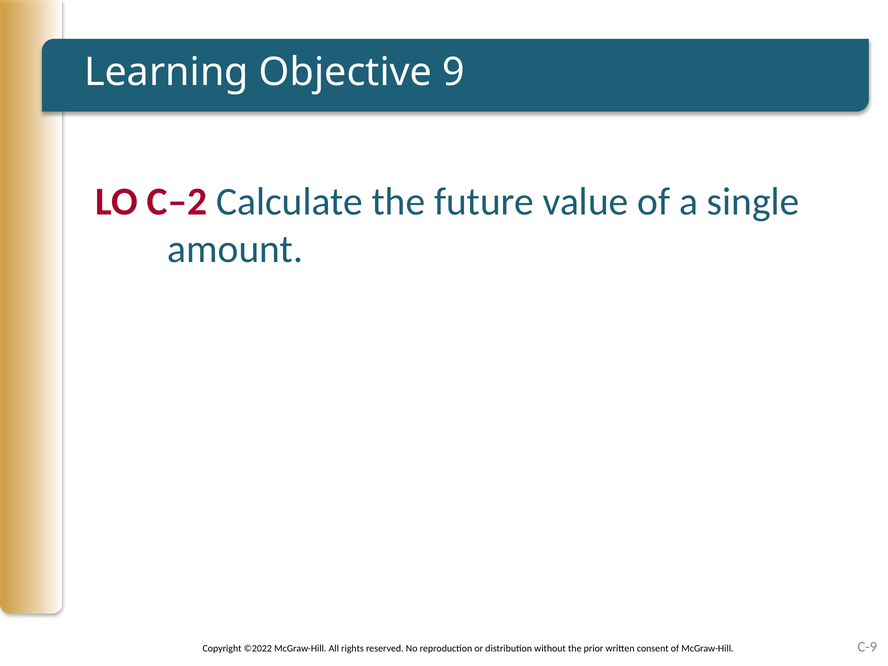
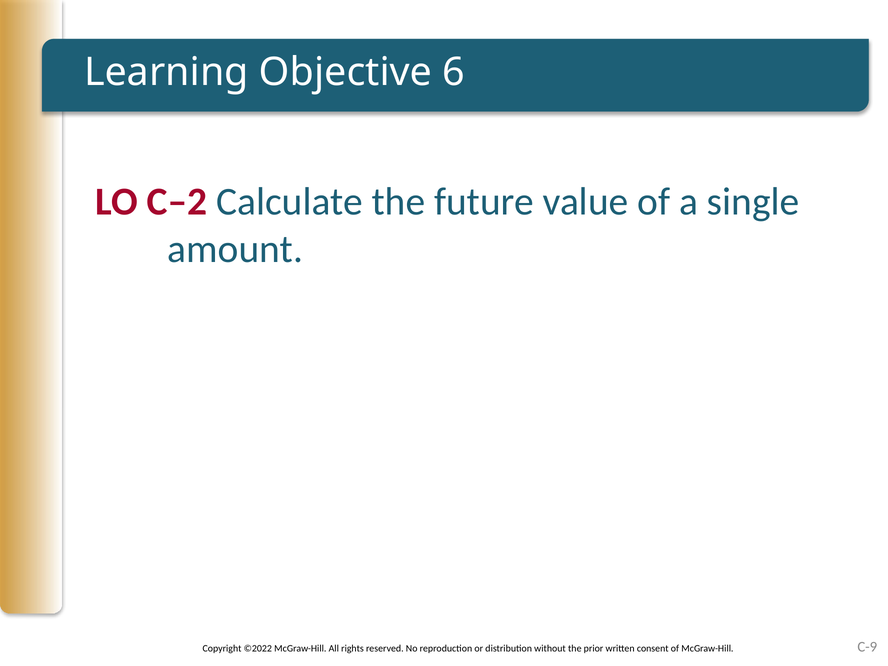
9: 9 -> 6
